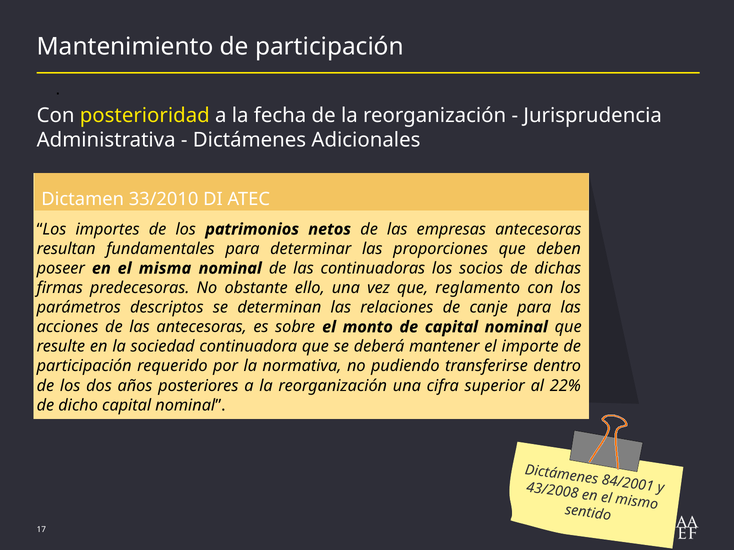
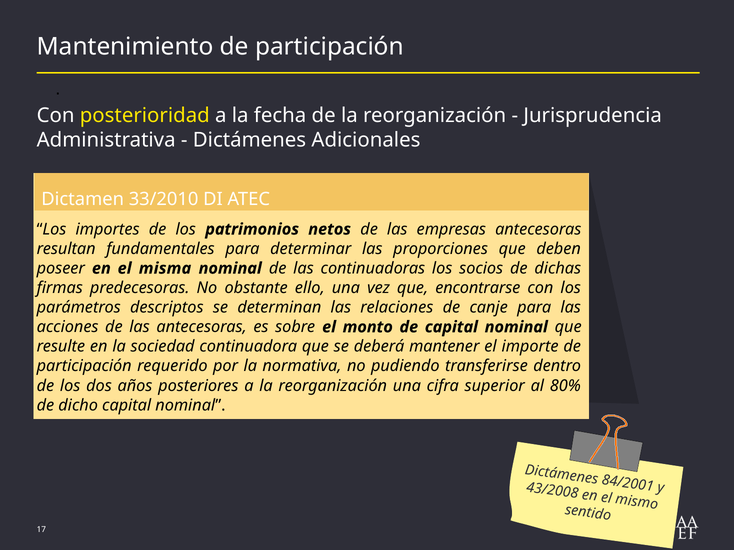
reglamento: reglamento -> encontrarse
22%: 22% -> 80%
